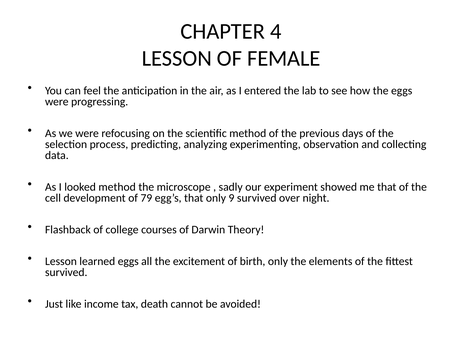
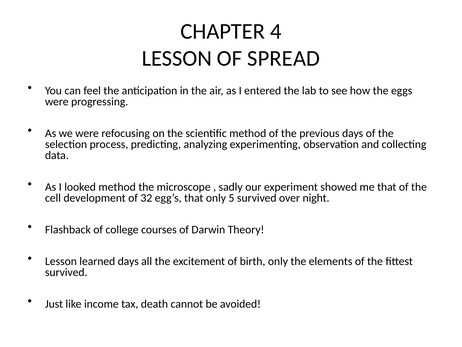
FEMALE: FEMALE -> SPREAD
79: 79 -> 32
9: 9 -> 5
learned eggs: eggs -> days
